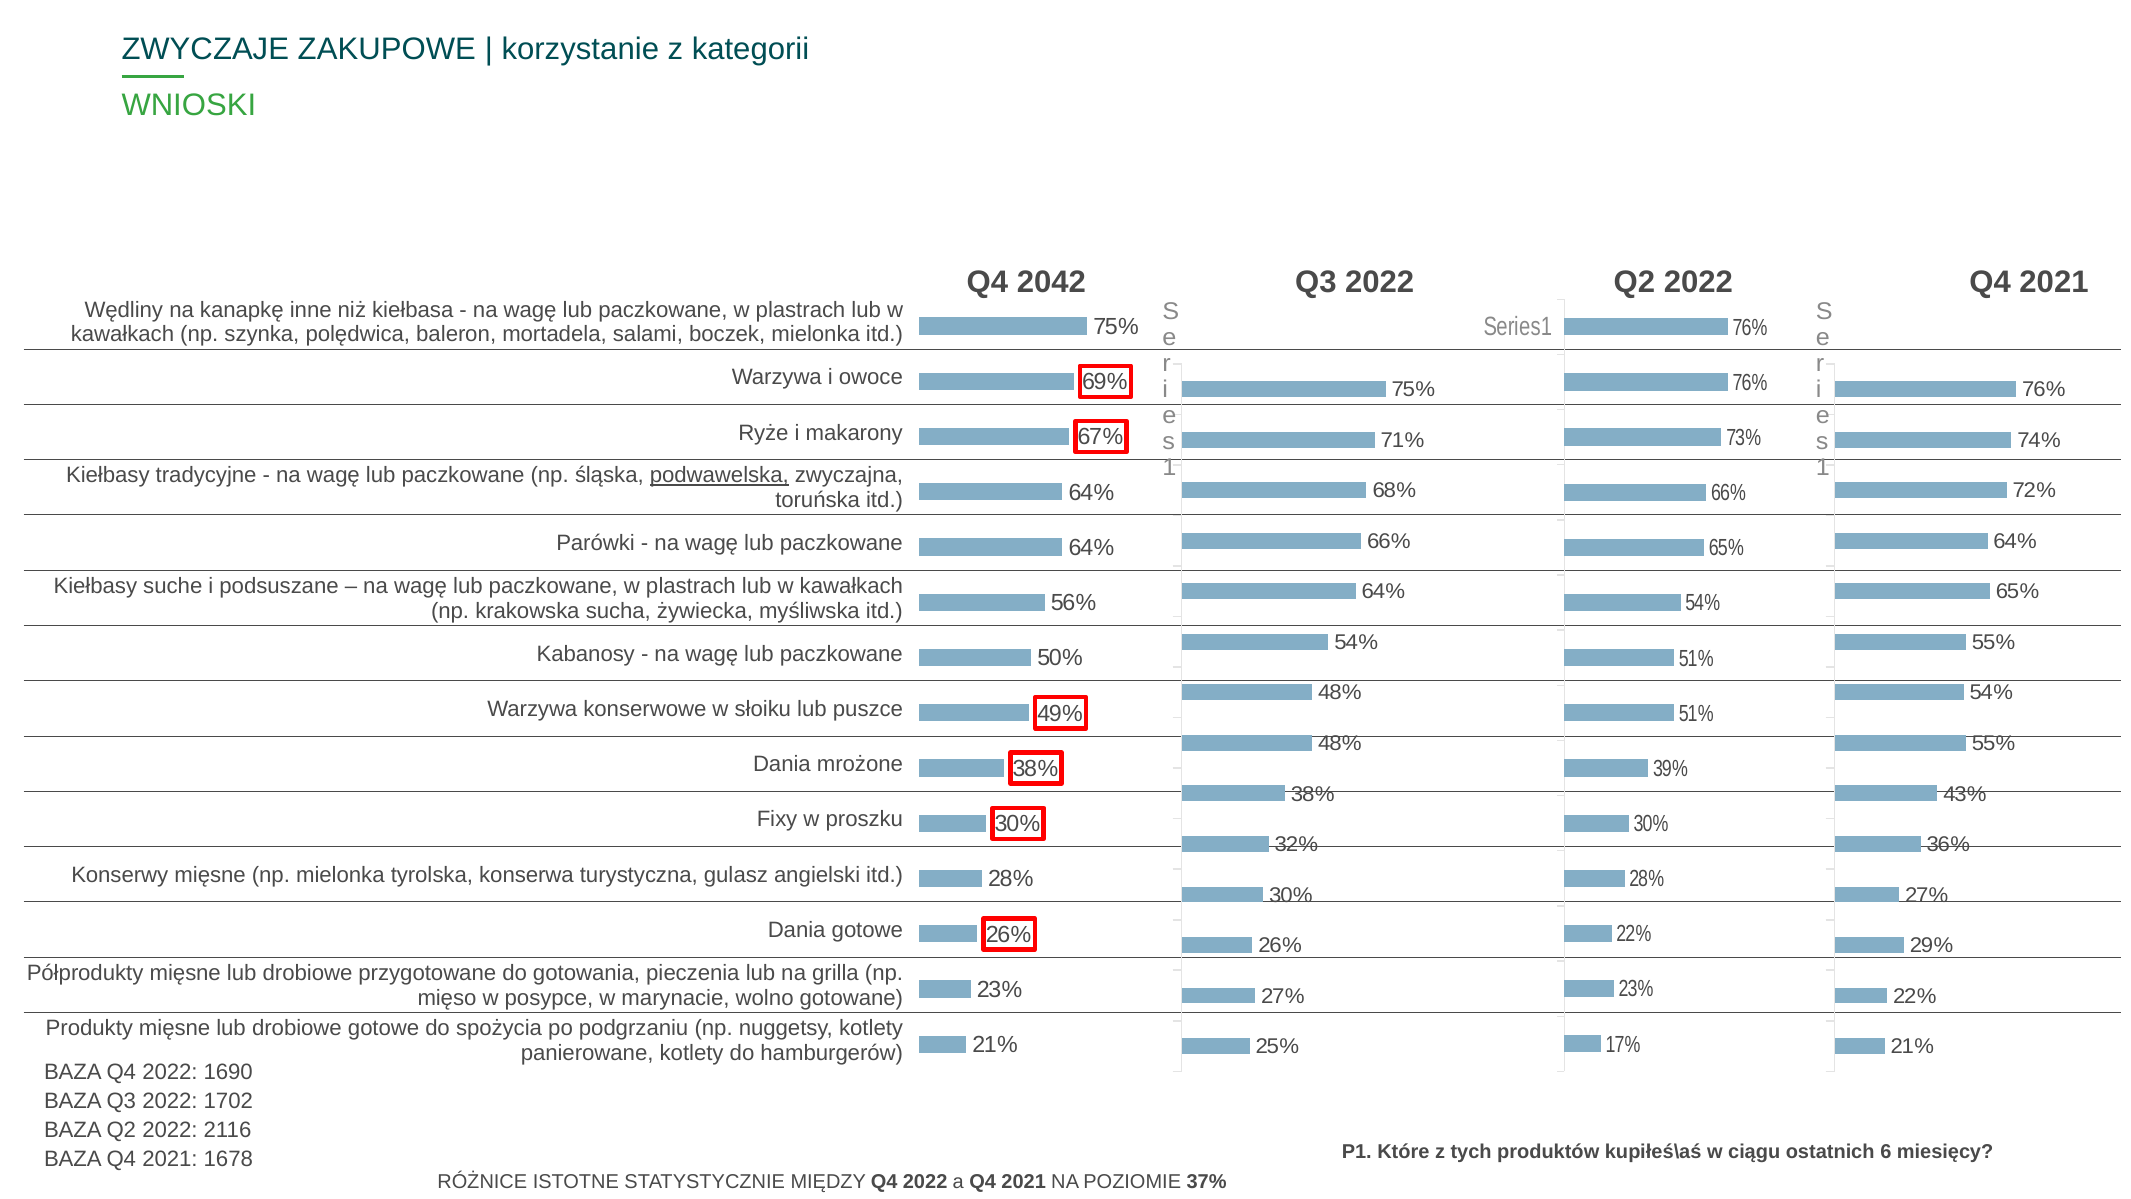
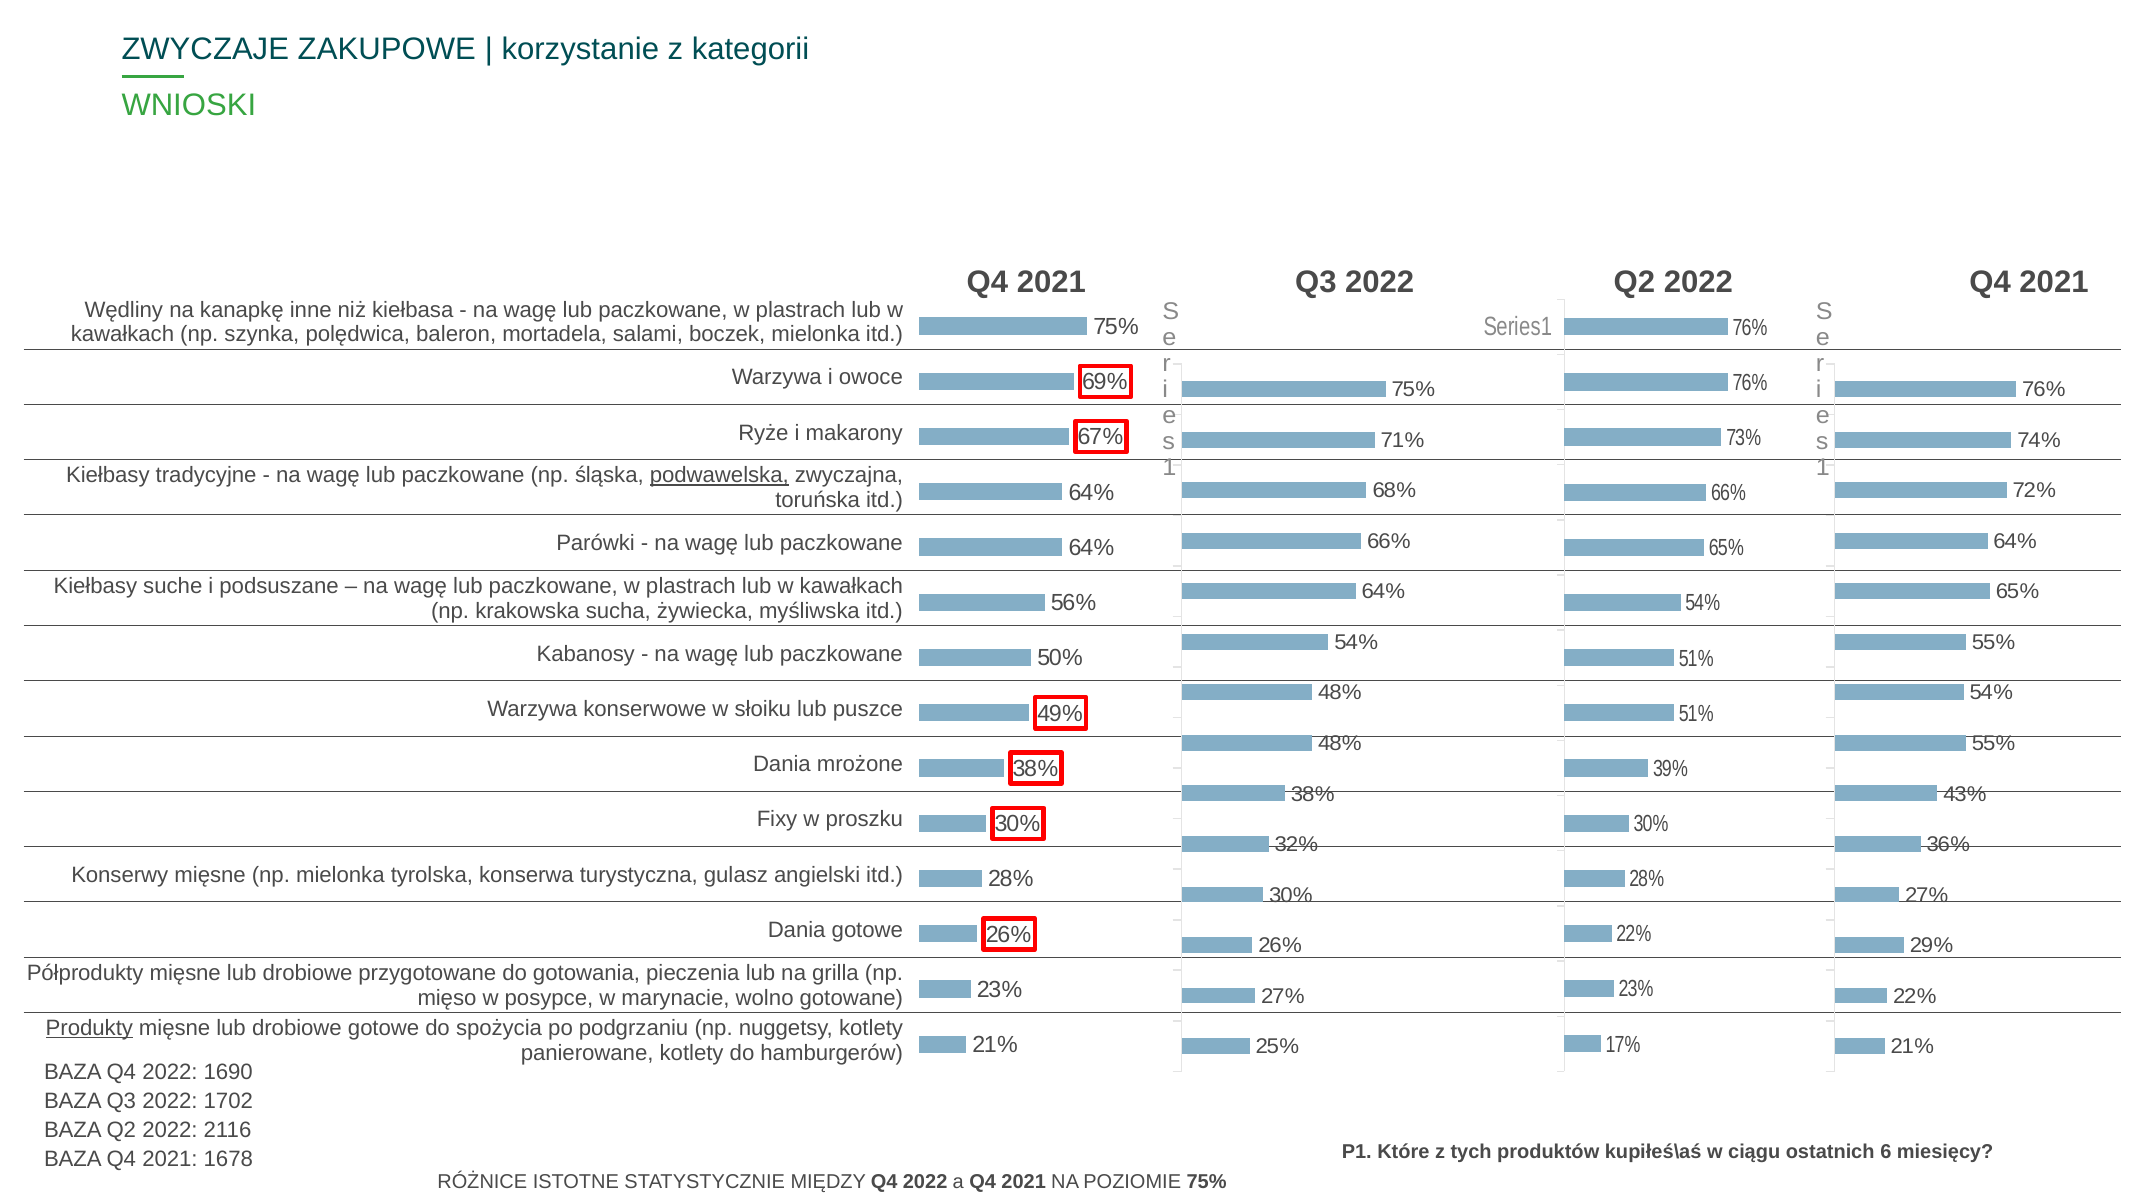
2042 at (1051, 282): 2042 -> 2021
Produkty underline: none -> present
POZIOMIE 37%: 37% -> 75%
